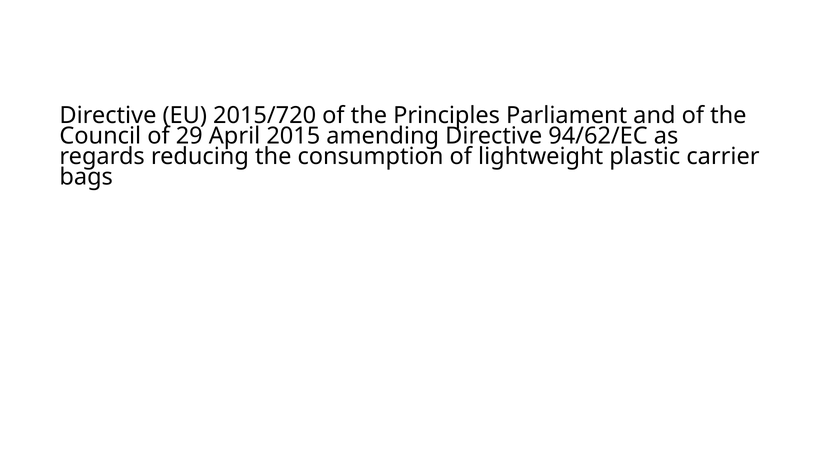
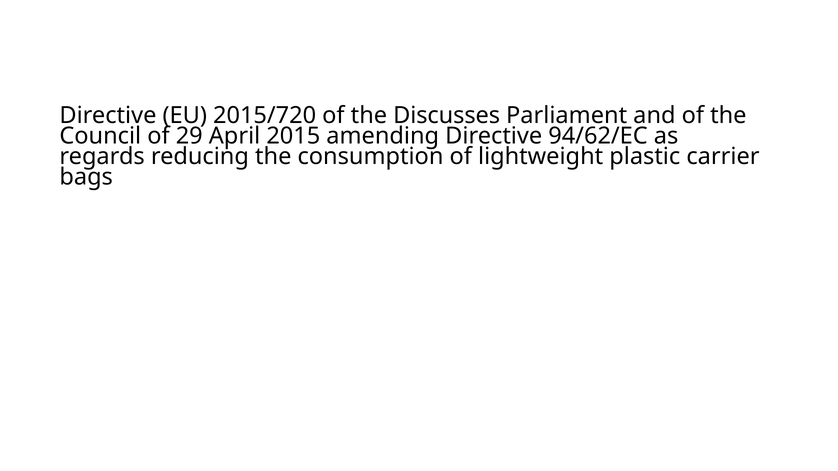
Principles: Principles -> Discusses
